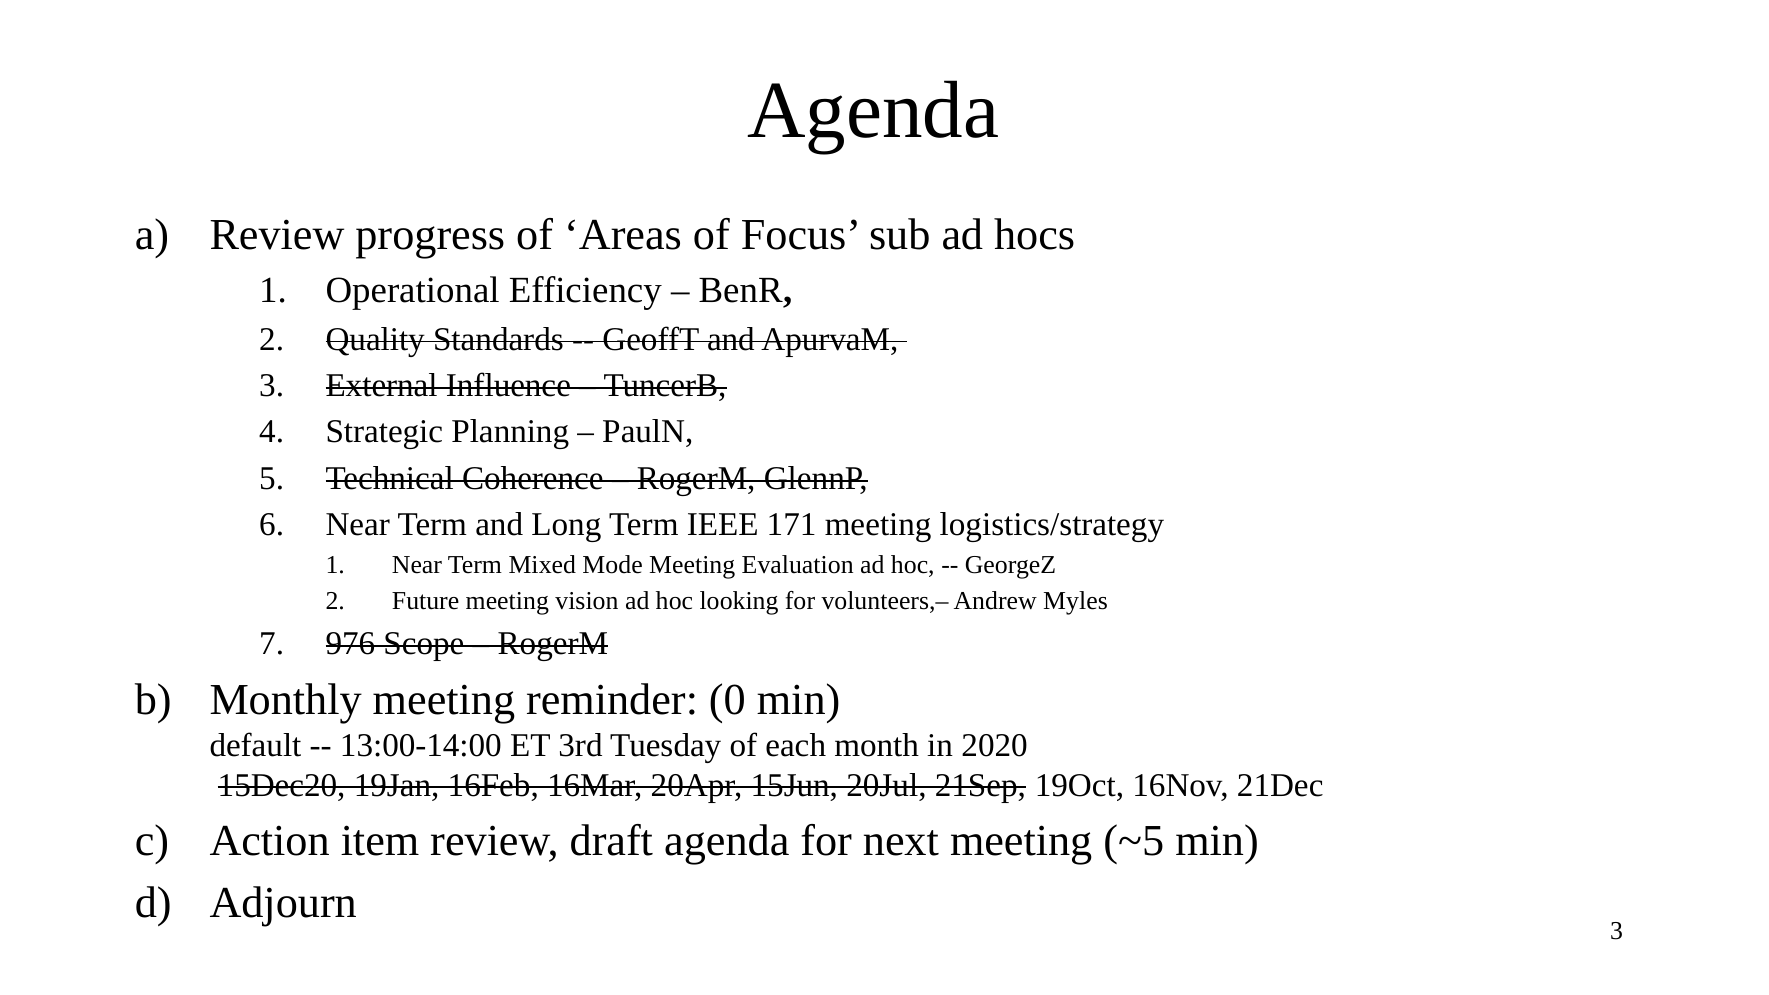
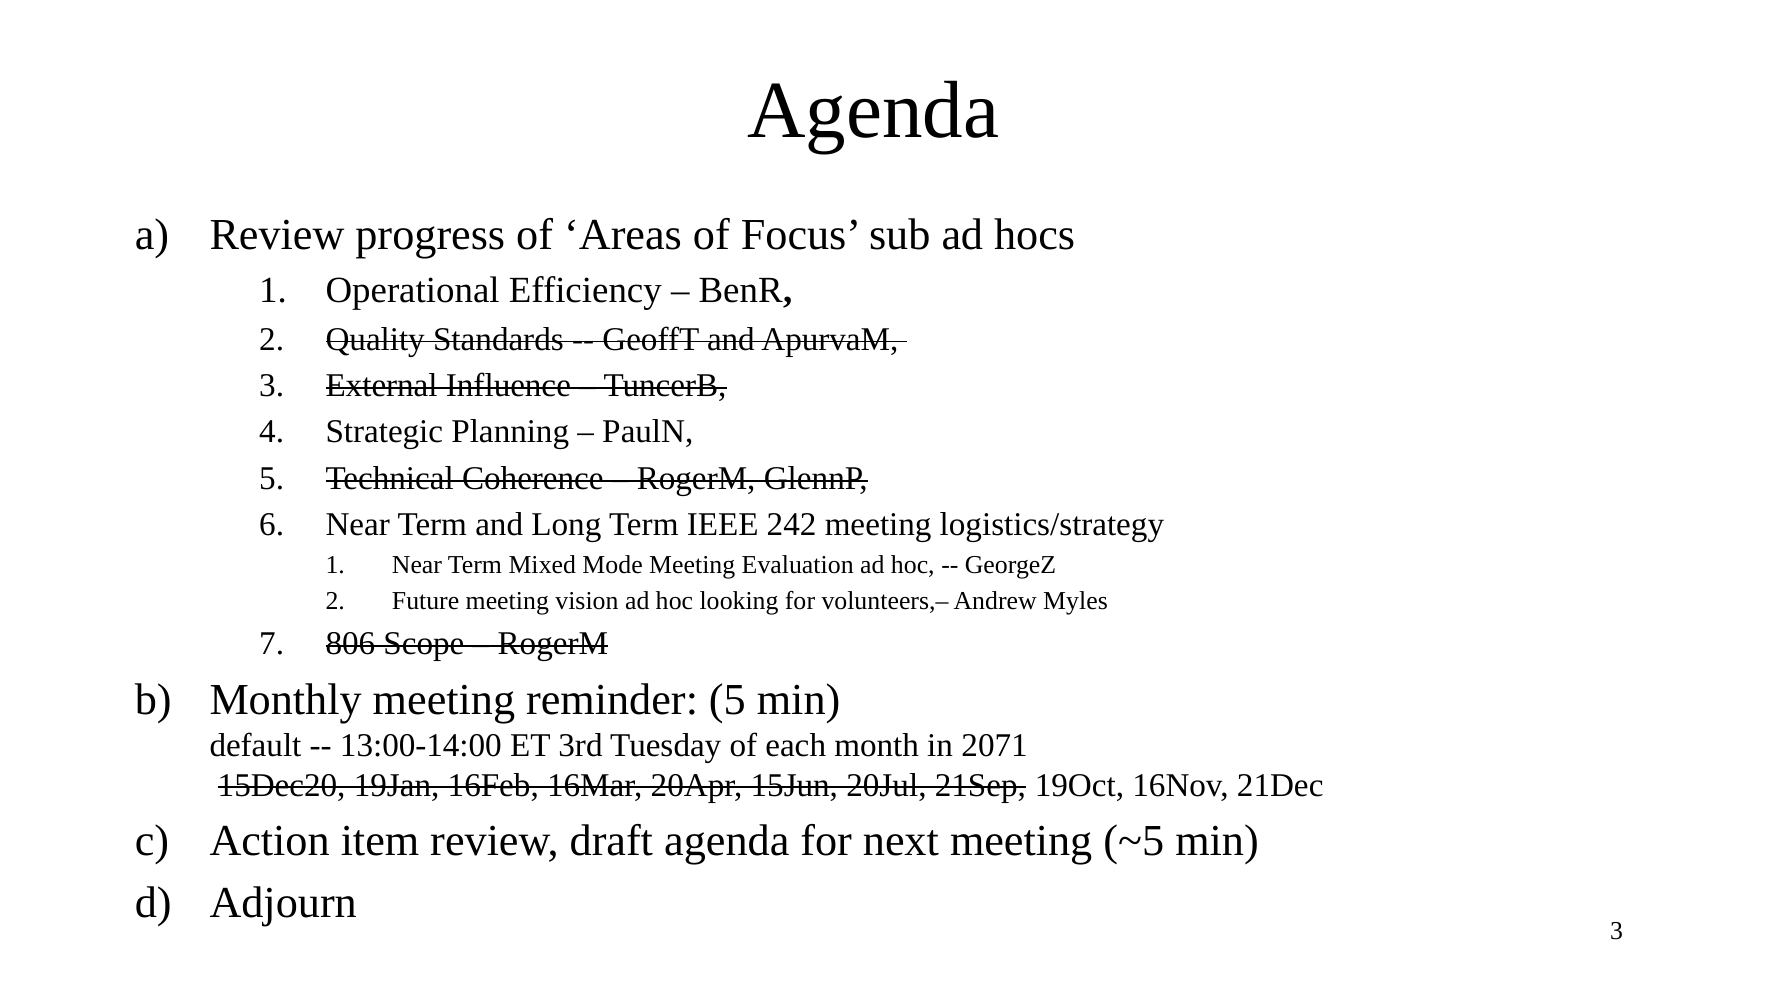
171: 171 -> 242
976: 976 -> 806
reminder 0: 0 -> 5
2020: 2020 -> 2071
